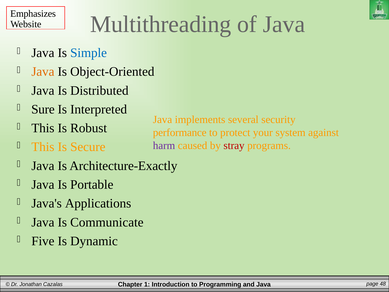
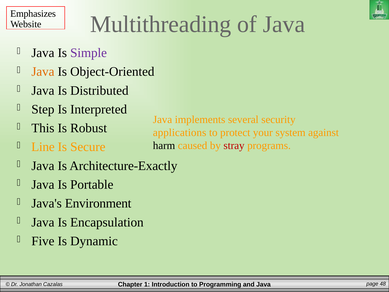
Simple colour: blue -> purple
Sure: Sure -> Step
performance: performance -> applications
harm colour: purple -> black
This at (43, 147): This -> Line
Applications: Applications -> Environment
Communicate: Communicate -> Encapsulation
